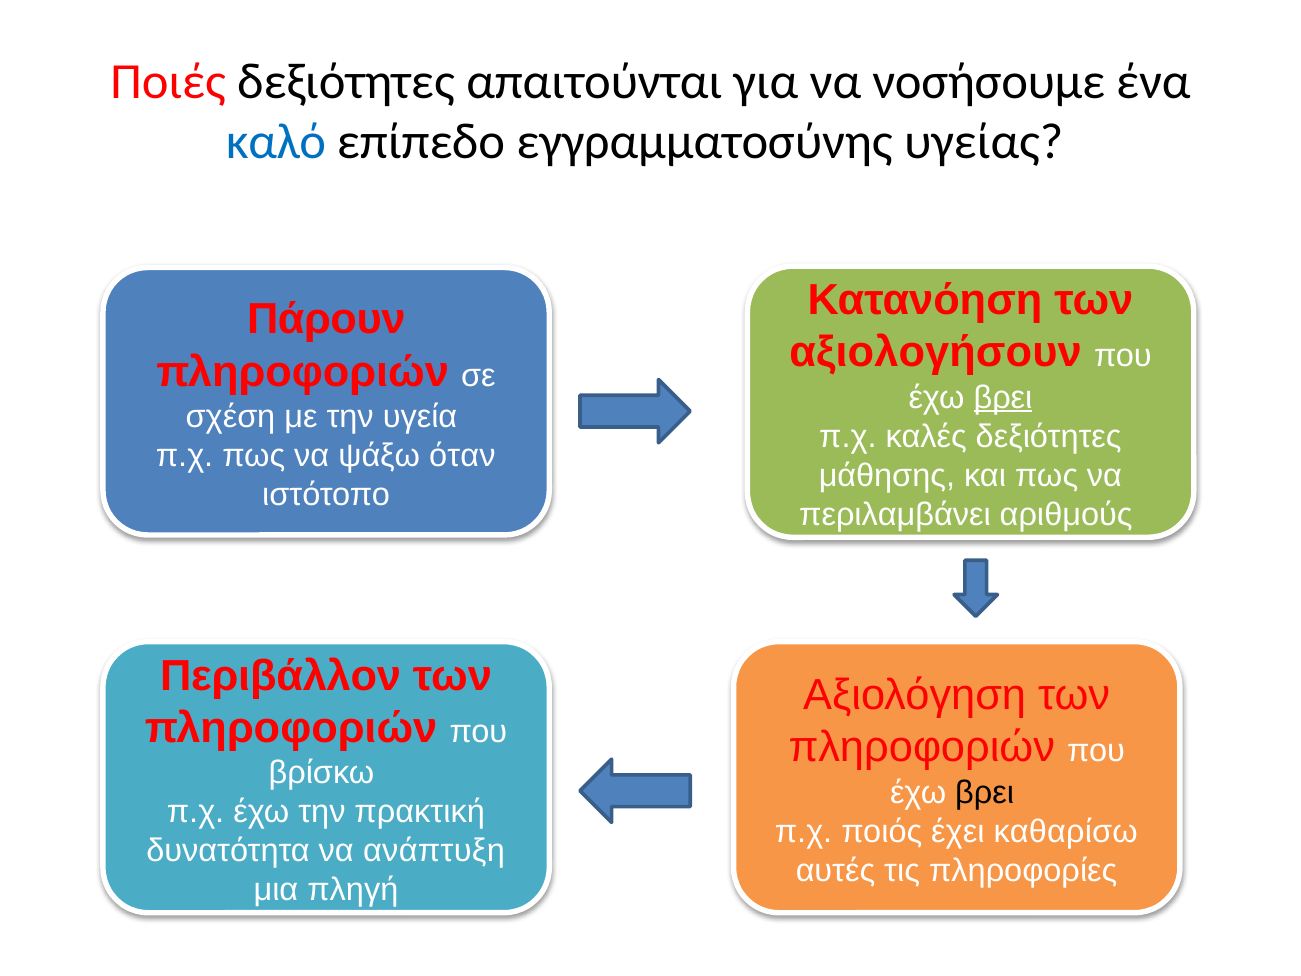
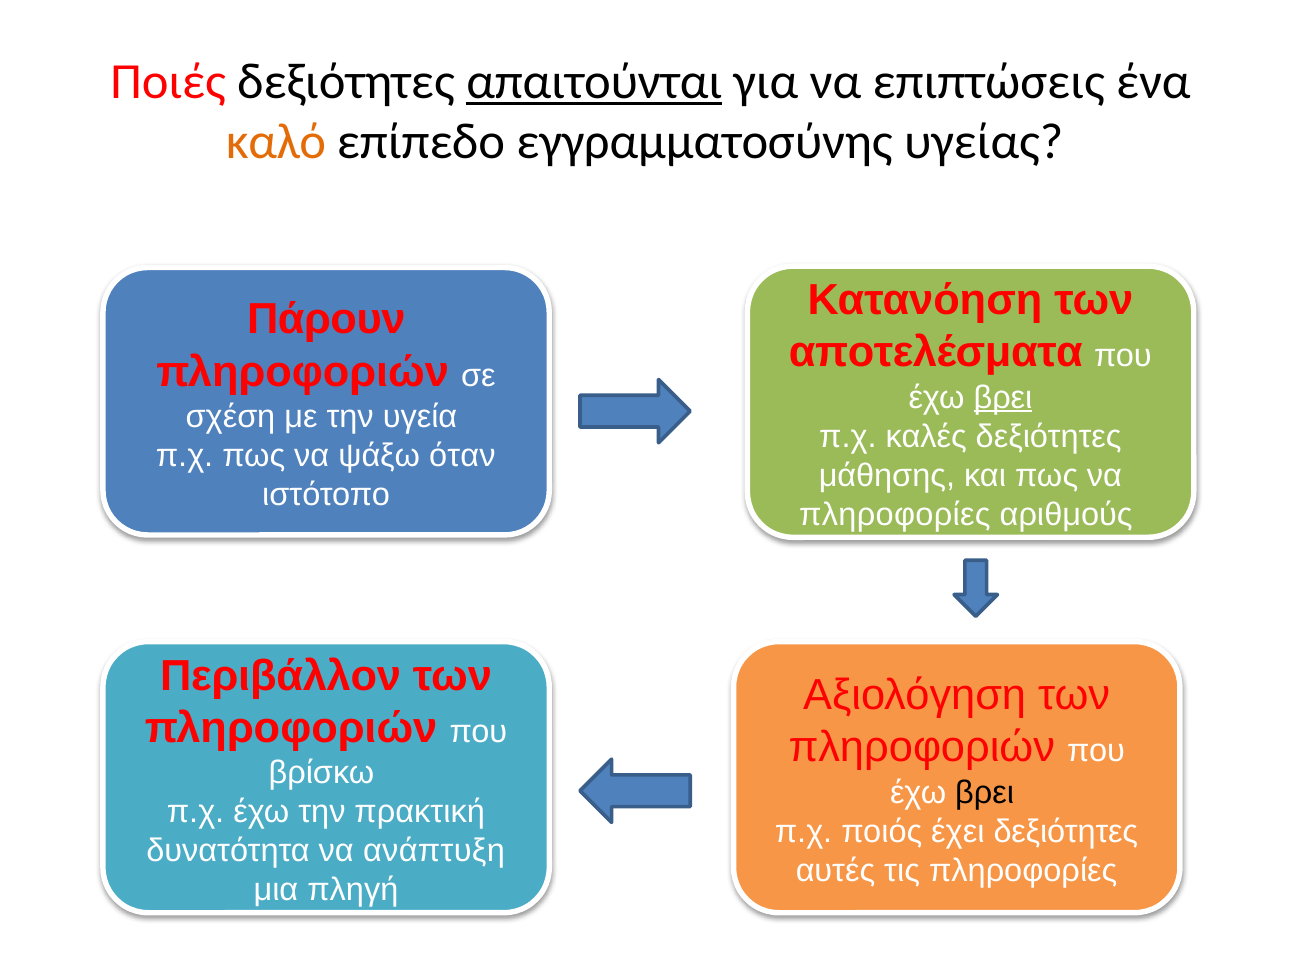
απαιτούνται underline: none -> present
νοσήσουμε: νοσήσουμε -> επιπτώσεις
καλό colour: blue -> orange
αξιολογήσουν: αξιολογήσουν -> αποτελέσματα
περιλαμβάνει at (895, 514): περιλαμβάνει -> πληροφορίες
έχει καθαρίσω: καθαρίσω -> δεξιότητες
